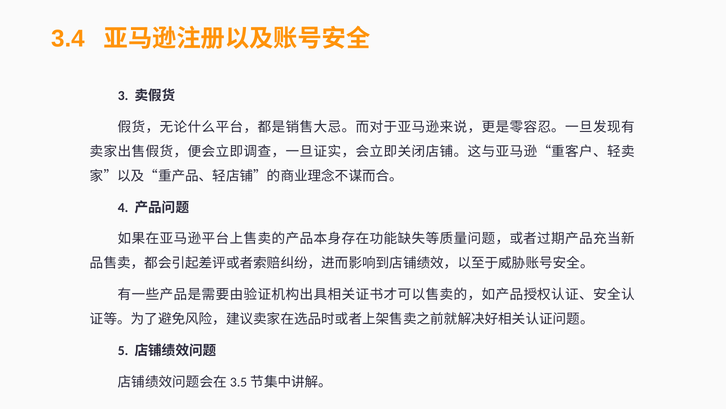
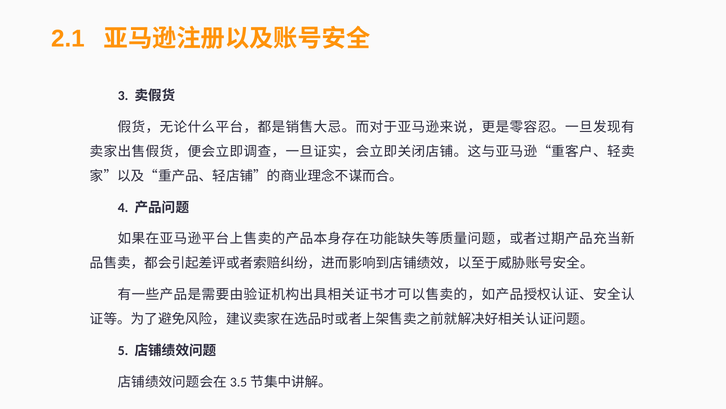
3.4: 3.4 -> 2.1
